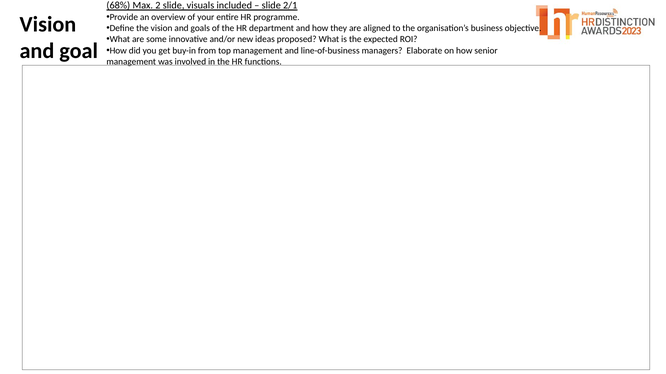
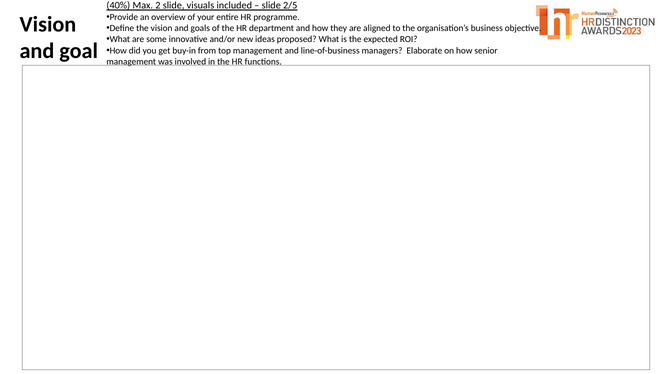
68%: 68% -> 40%
2/1: 2/1 -> 2/5
